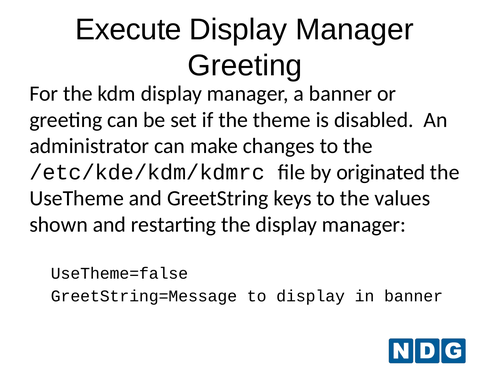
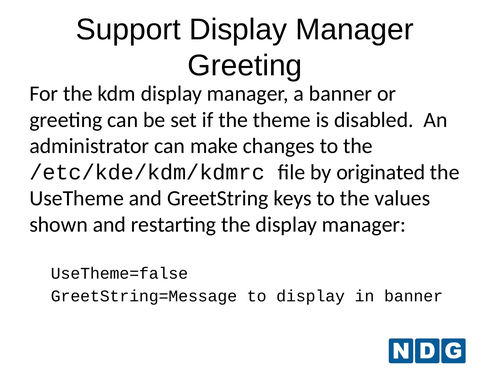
Execute: Execute -> Support
